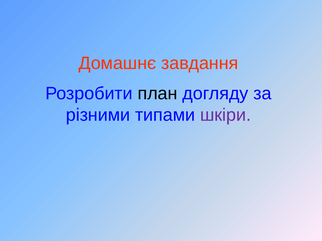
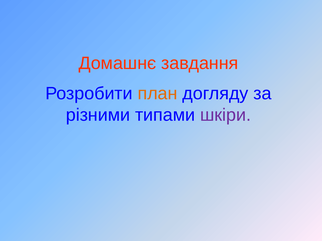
план colour: black -> orange
